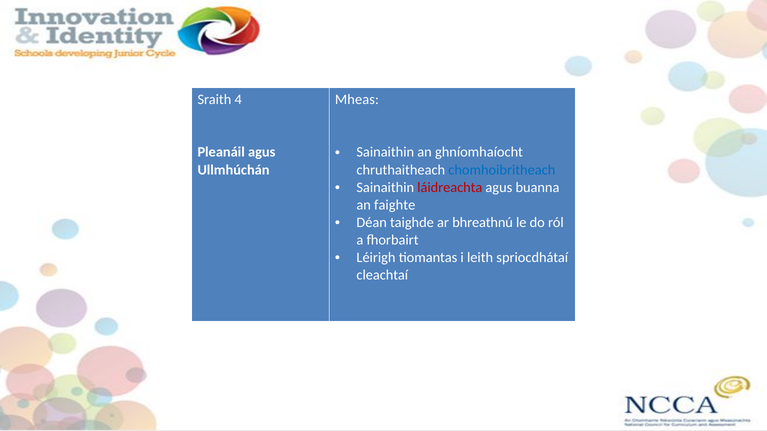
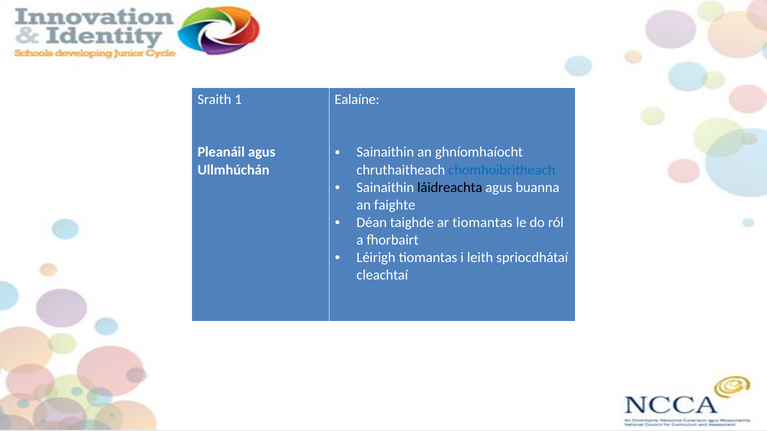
4: 4 -> 1
Mheas: Mheas -> Ealaíne
láidreachta colour: red -> black
ar bhreathnú: bhreathnú -> tiomantas
